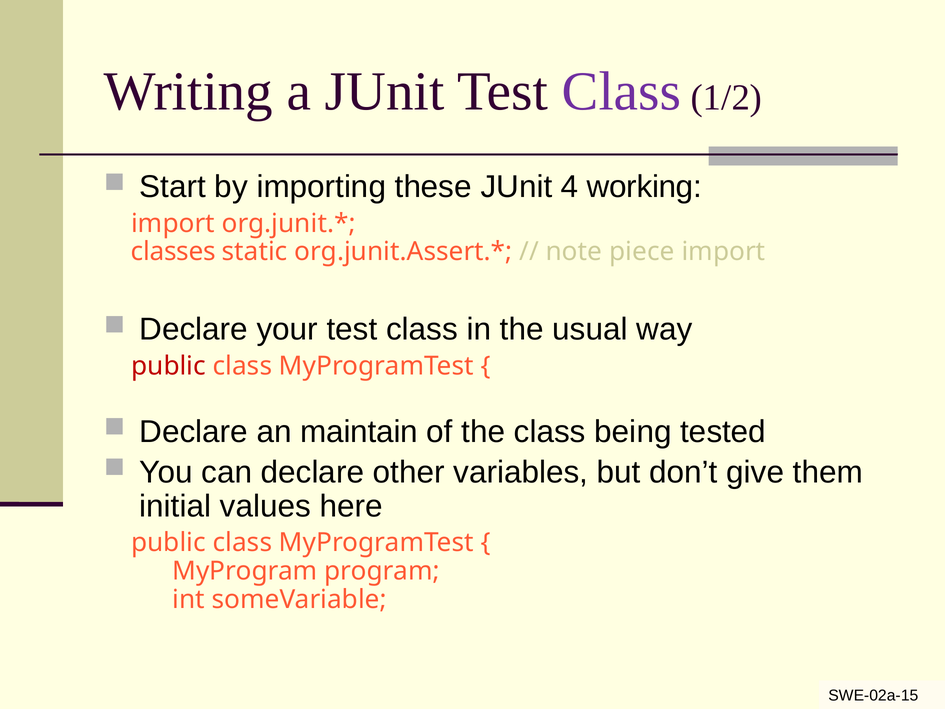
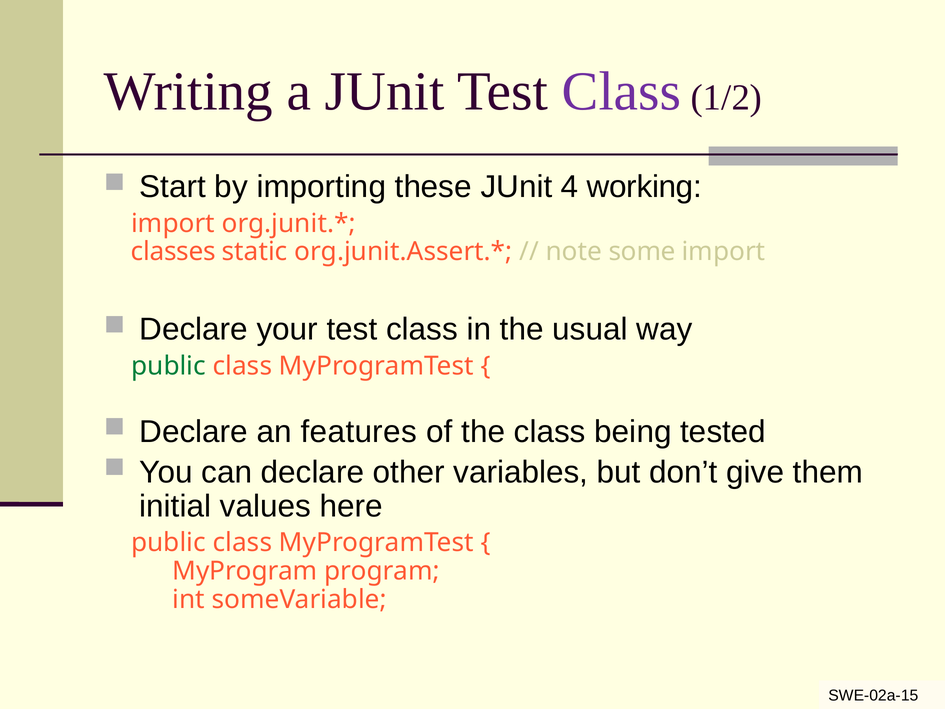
piece: piece -> some
public at (169, 366) colour: red -> green
maintain: maintain -> features
